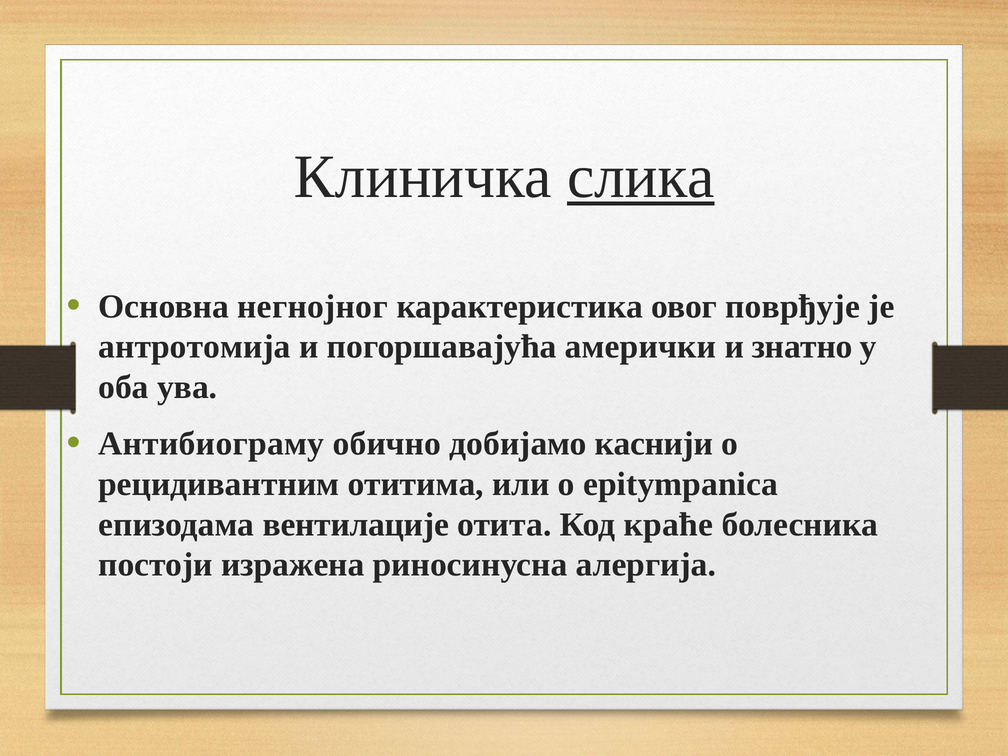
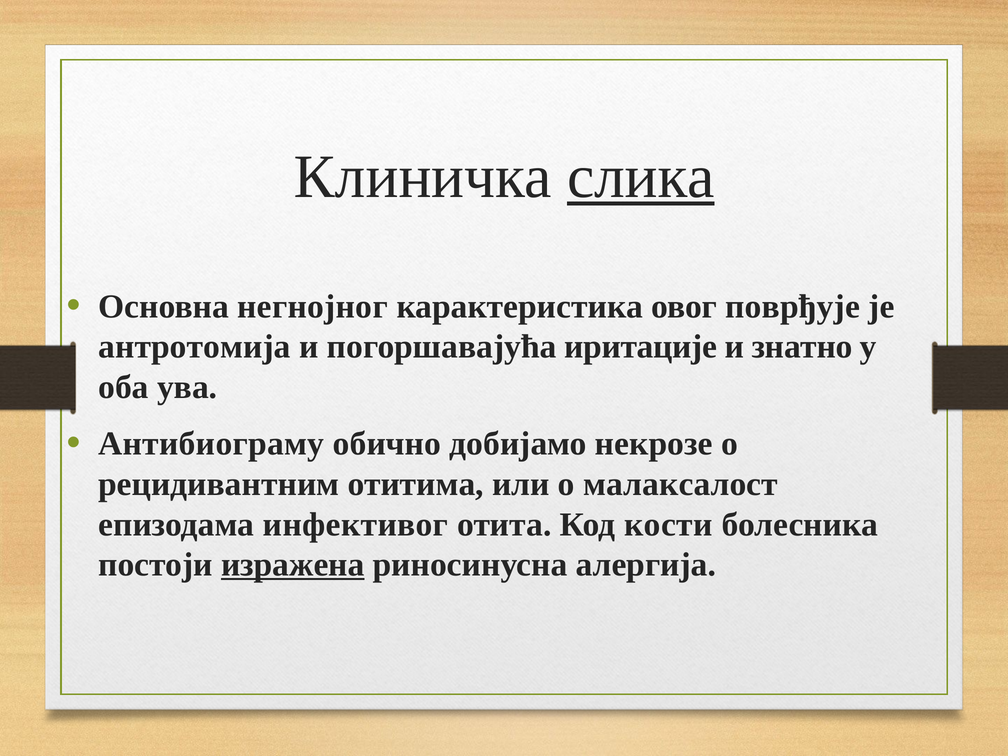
амерички: амерички -> иритације
каснији: каснији -> некрозе
epitympanica: epitympanica -> малаксалост
вентилације: вентилације -> инфективог
краће: краће -> кости
изражена underline: none -> present
